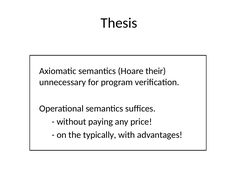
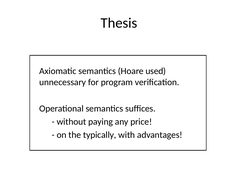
their: their -> used
